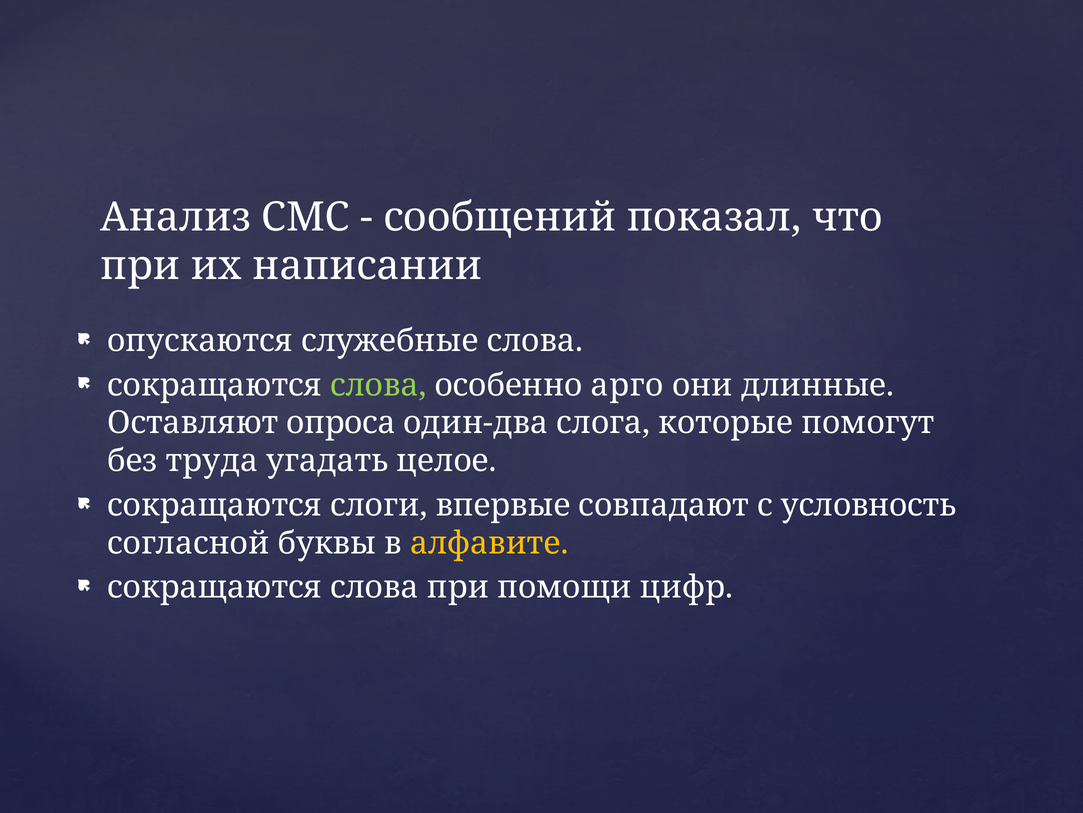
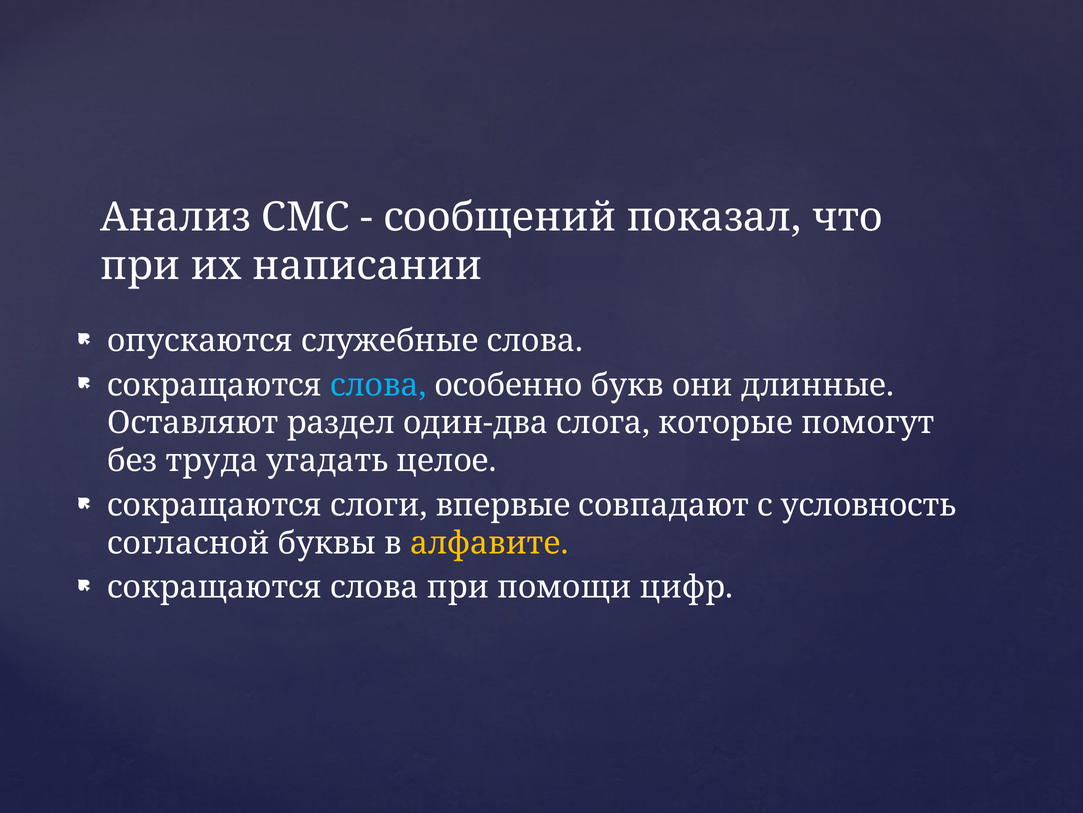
слова at (378, 385) colour: light green -> light blue
арго: арго -> букв
опроса: опроса -> раздел
